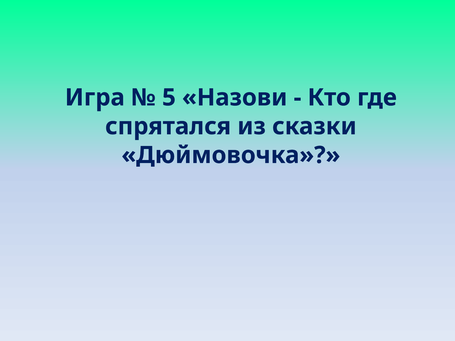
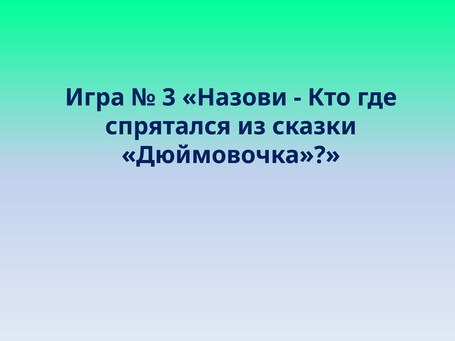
5: 5 -> 3
